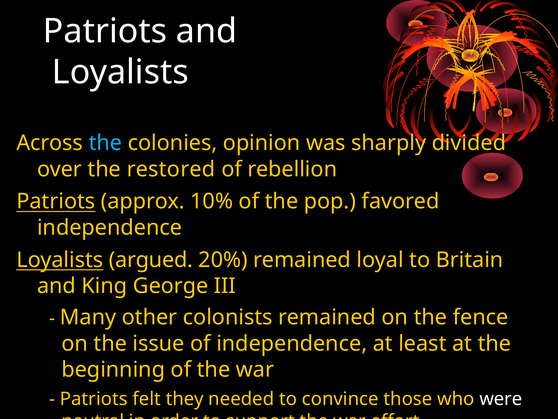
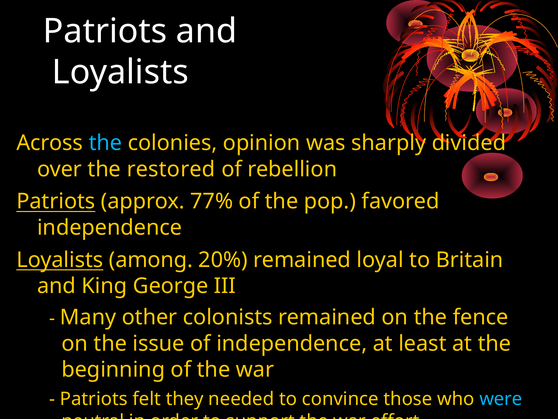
10%: 10% -> 77%
argued: argued -> among
were colour: white -> light blue
